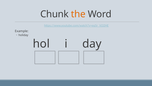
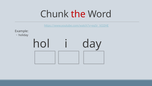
the colour: orange -> red
